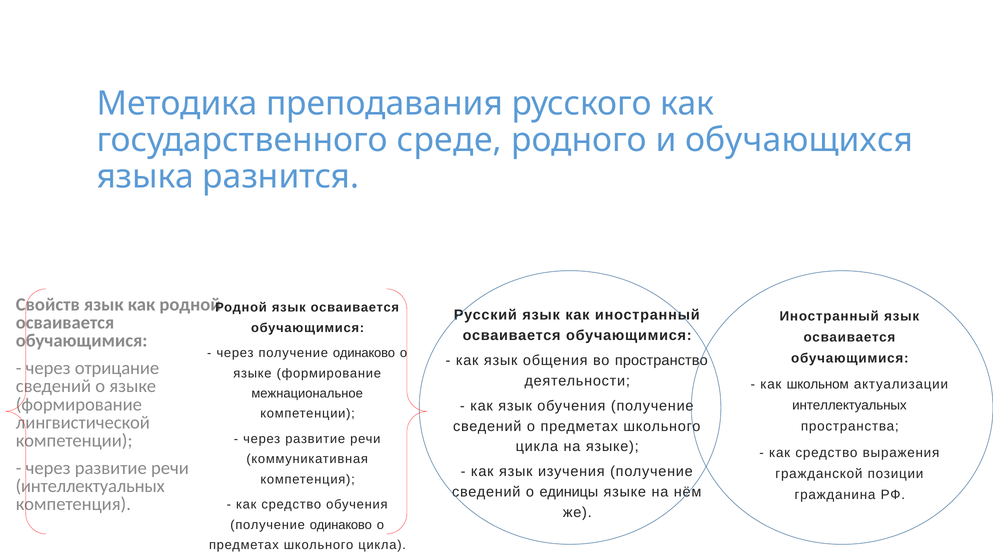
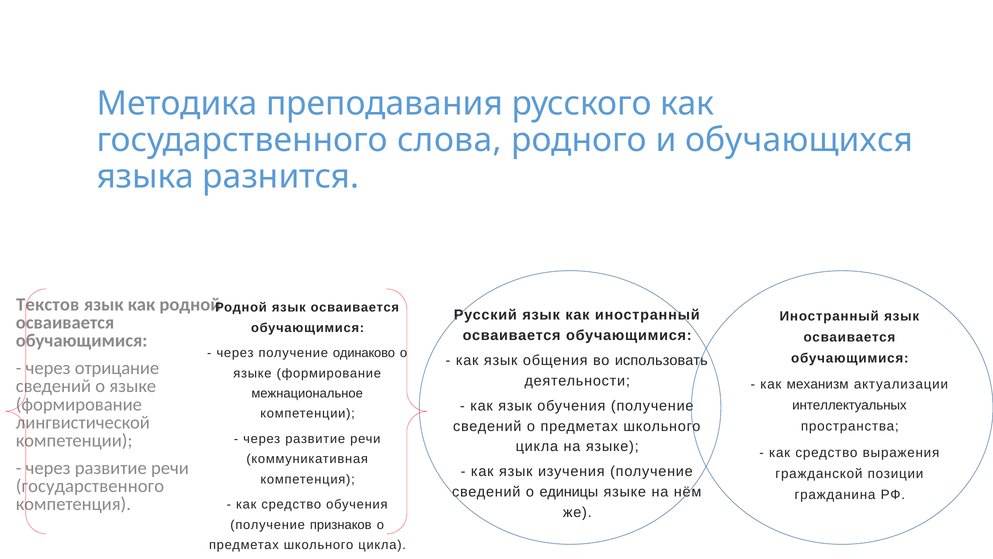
среде: среде -> слова
Свойств: Свойств -> Текстов
пространство: пространство -> использовать
школьном: школьном -> механизм
интеллектуальных at (90, 486): интеллектуальных -> государственного
одинаково at (341, 524): одинаково -> признаков
